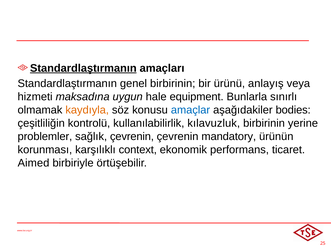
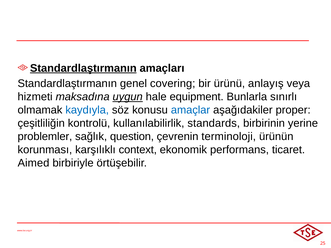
genel birbirinin: birbirinin -> covering
uygun underline: none -> present
kaydıyla colour: orange -> blue
bodies: bodies -> proper
kılavuzluk: kılavuzluk -> standards
sağlık çevrenin: çevrenin -> question
mandatory: mandatory -> terminoloji
